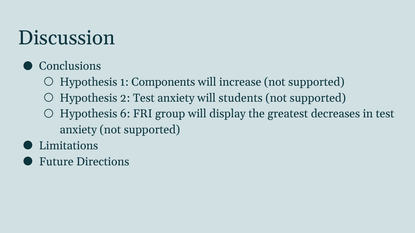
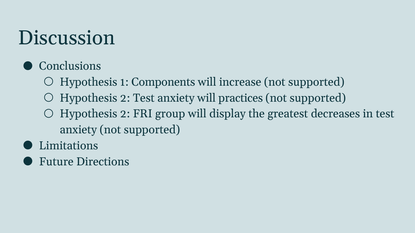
students: students -> practices
6 at (125, 114): 6 -> 2
